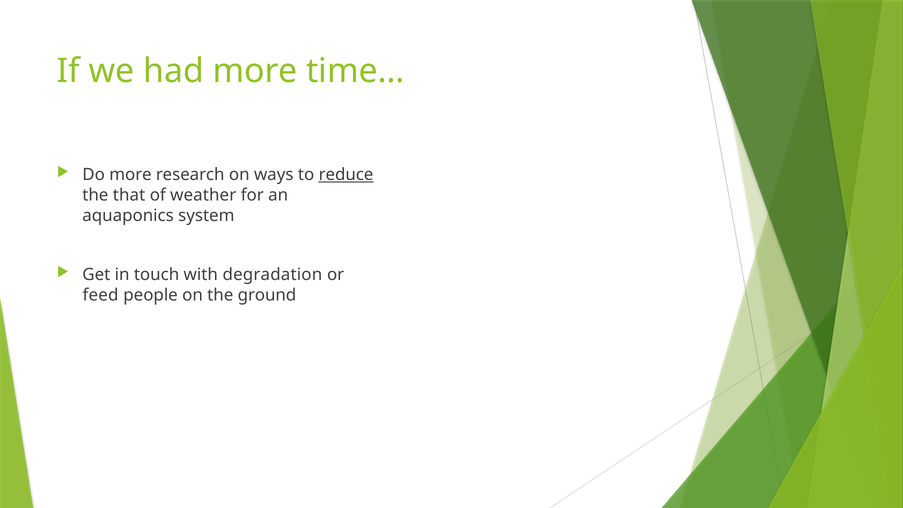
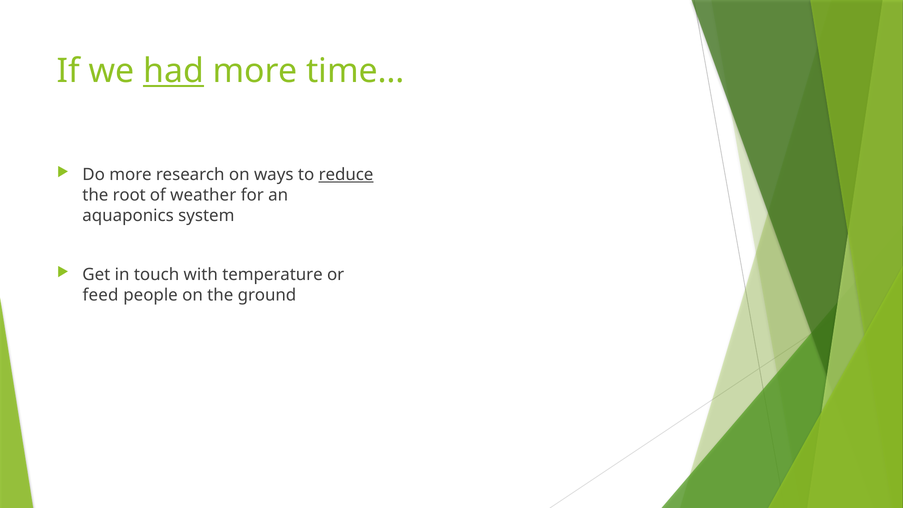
had underline: none -> present
that: that -> root
degradation: degradation -> temperature
